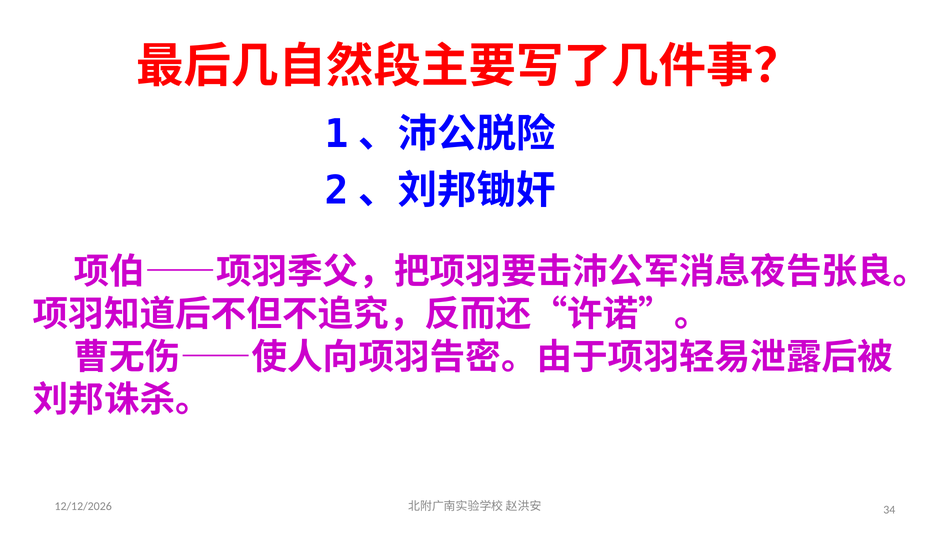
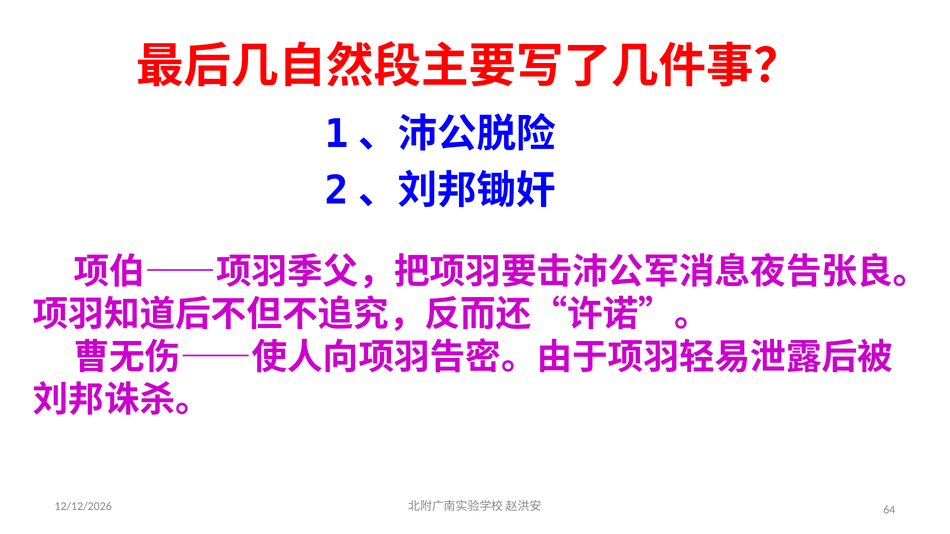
34: 34 -> 64
